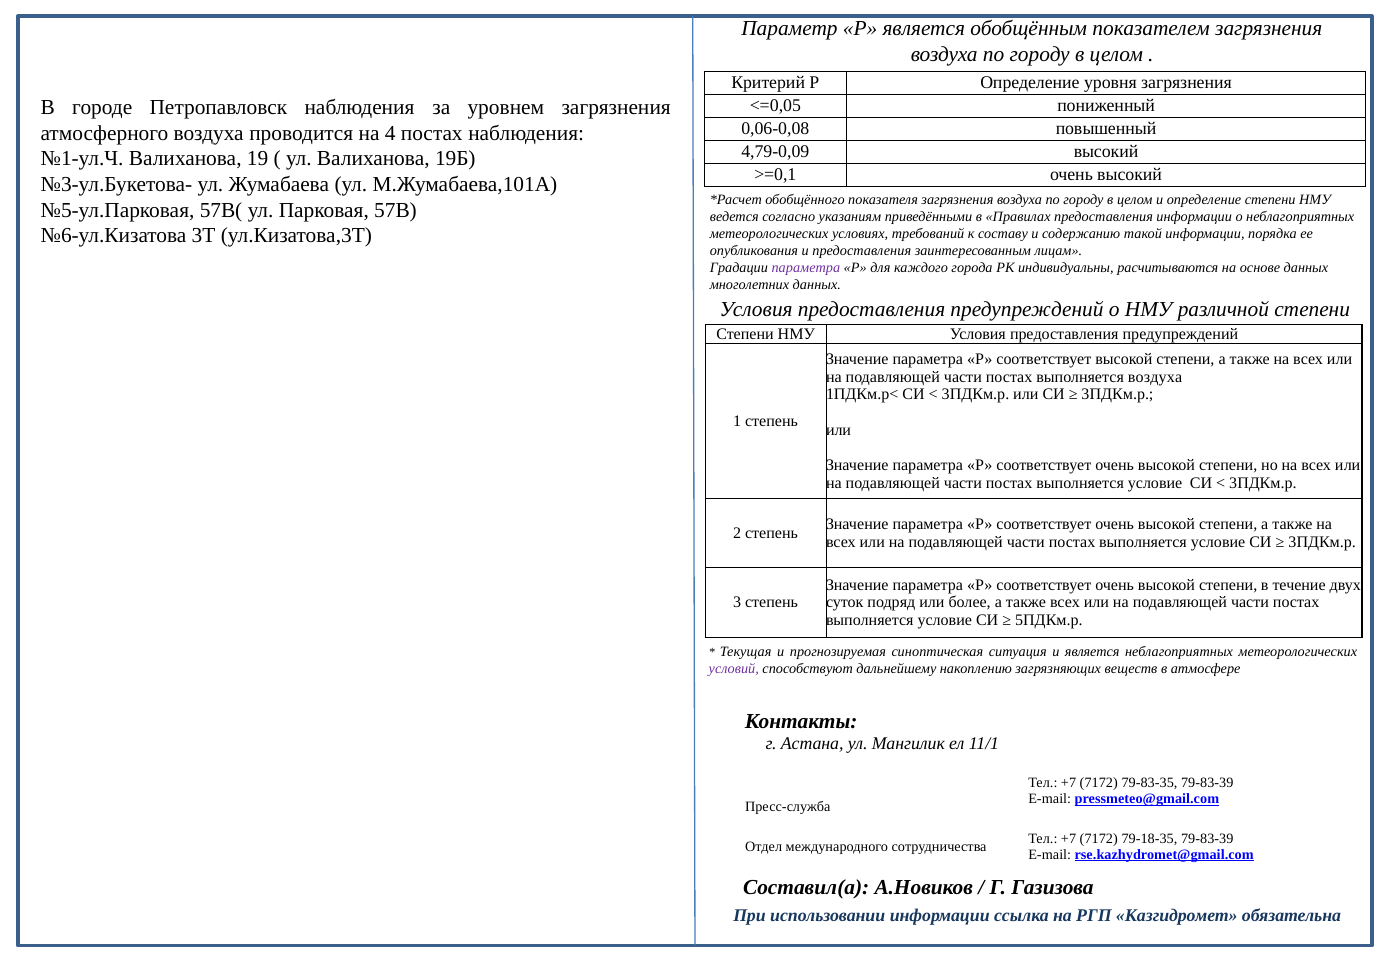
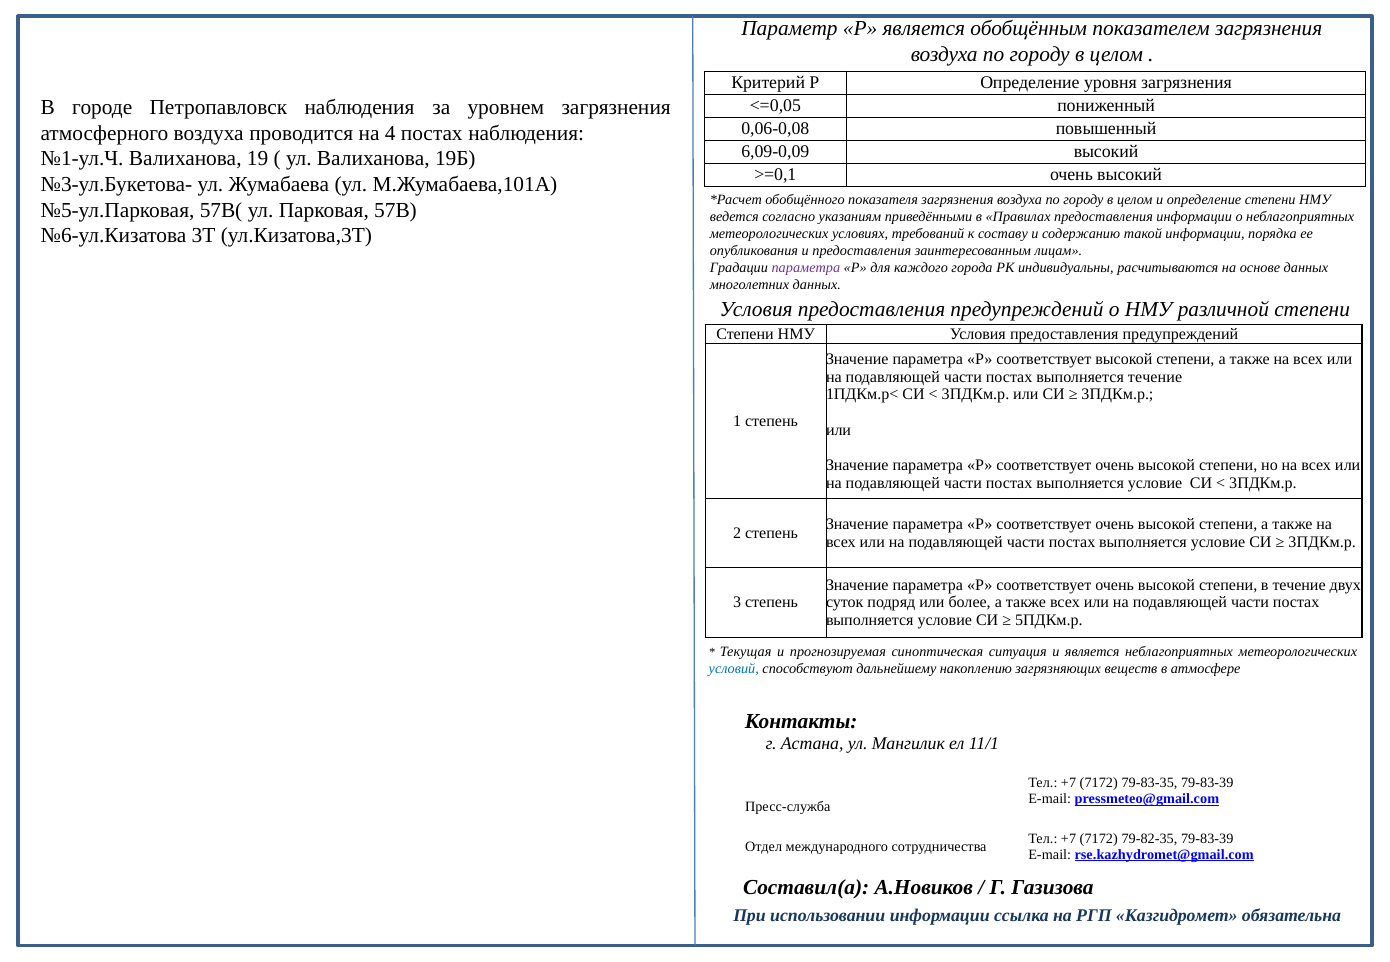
4,79-0,09: 4,79-0,09 -> 6,09-0,09
выполняется воздуха: воздуха -> течение
условий colour: purple -> blue
79-18-35: 79-18-35 -> 79-82-35
